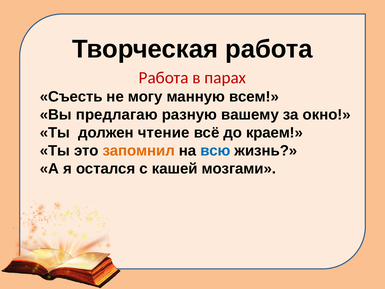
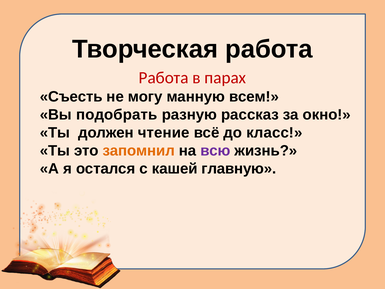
предлагаю: предлагаю -> подобрать
вашему: вашему -> рассказ
краем: краем -> класс
всю colour: blue -> purple
мозгами: мозгами -> главную
